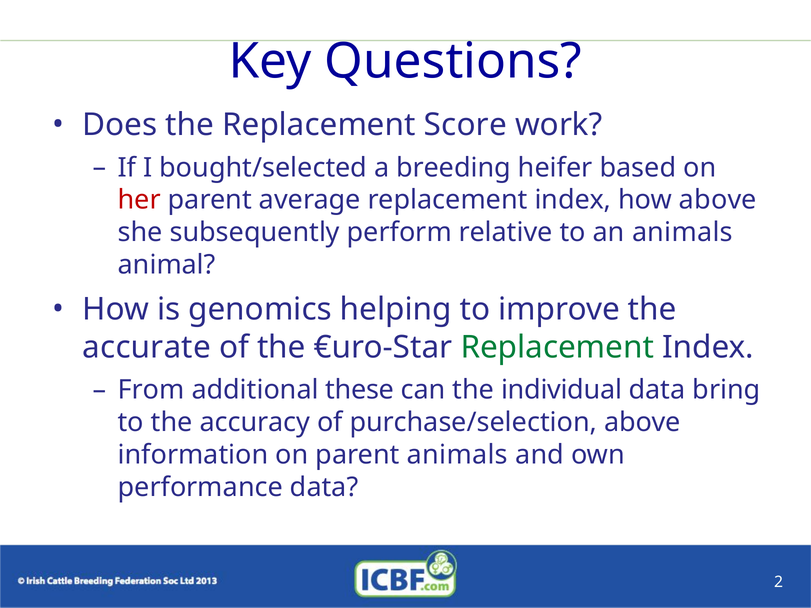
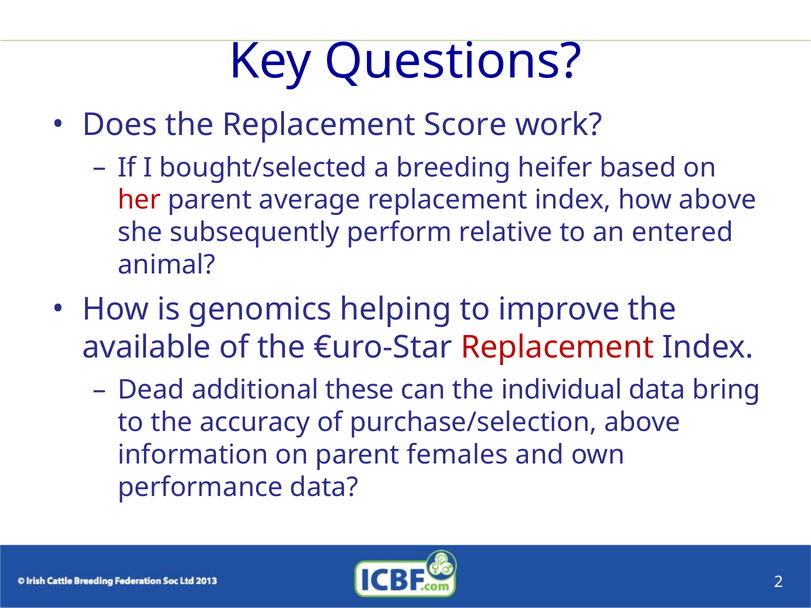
an animals: animals -> entered
accurate: accurate -> available
Replacement at (557, 347) colour: green -> red
From: From -> Dead
parent animals: animals -> females
